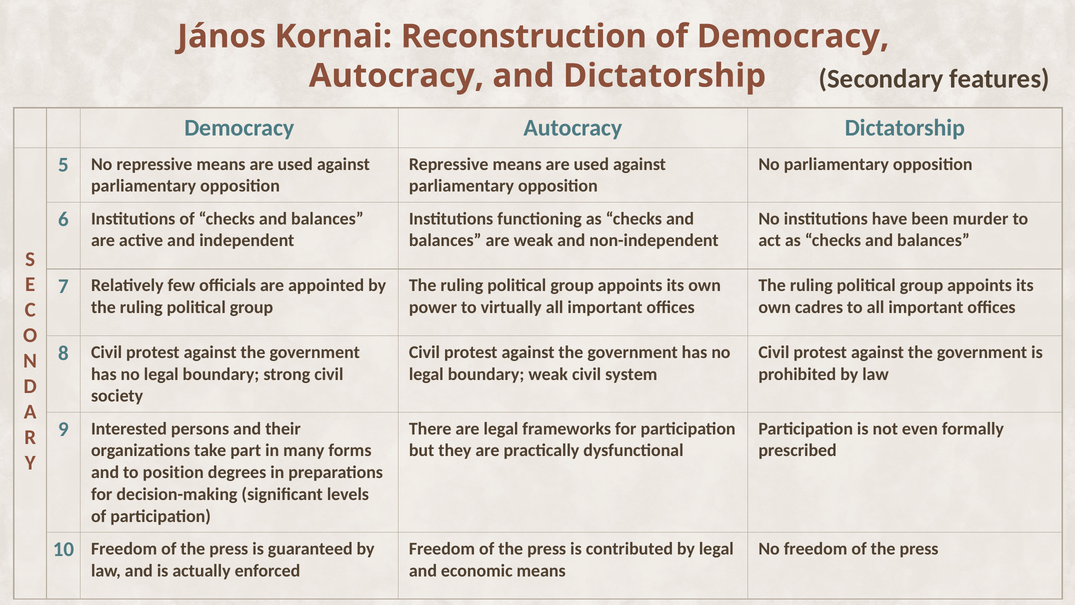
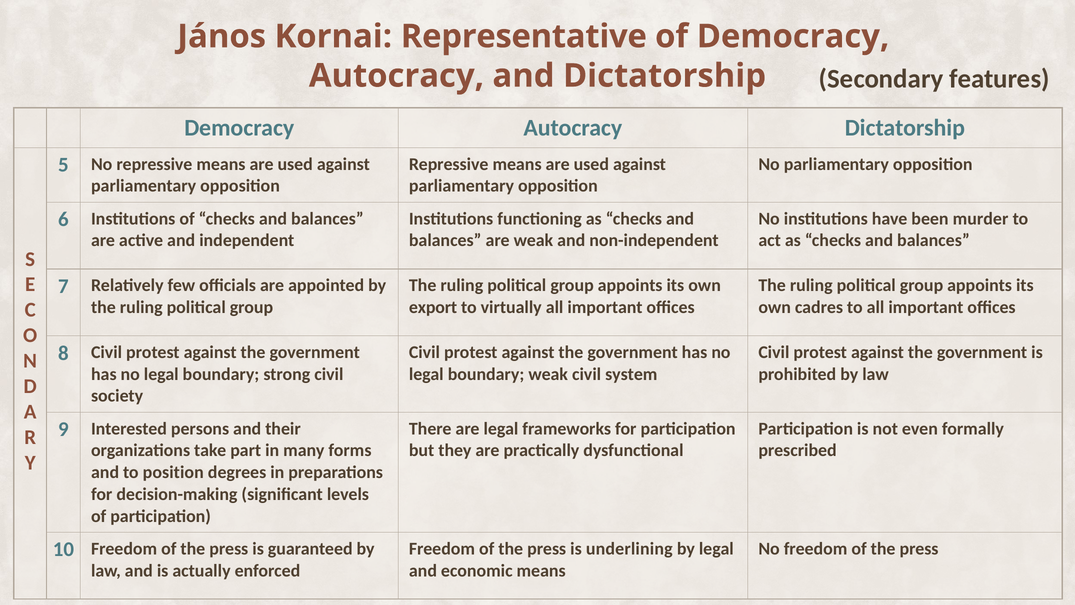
Reconstruction: Reconstruction -> Representative
power: power -> export
contributed: contributed -> underlining
